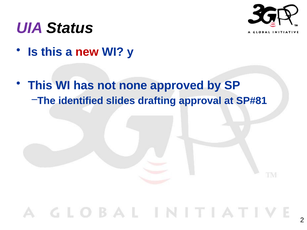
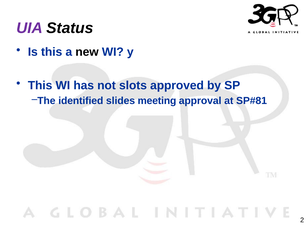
new colour: red -> black
none: none -> slots
drafting: drafting -> meeting
